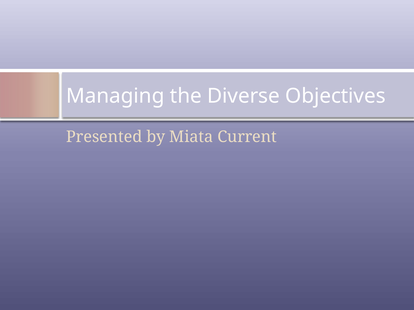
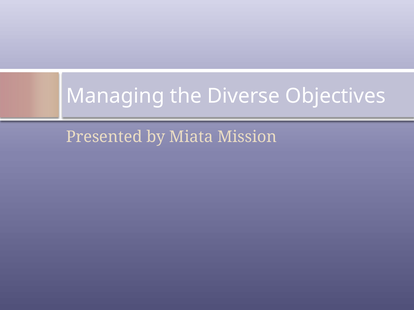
Current: Current -> Mission
